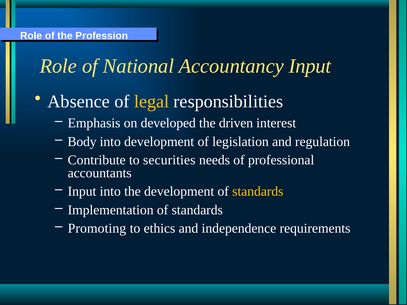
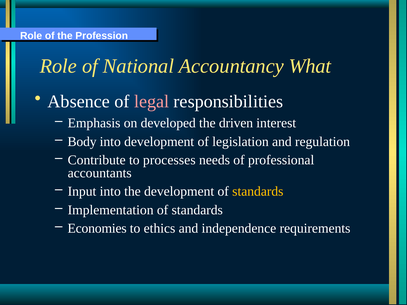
Accountancy Input: Input -> What
legal colour: yellow -> pink
securities: securities -> processes
Promoting: Promoting -> Economies
